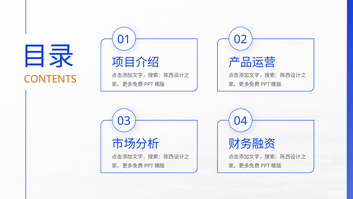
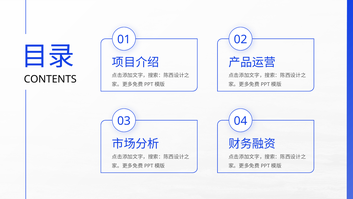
CONTENTS colour: orange -> black
